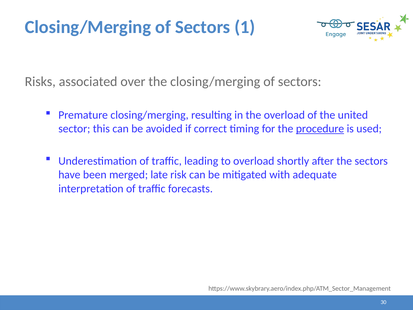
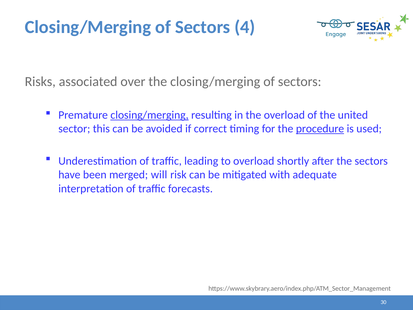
1: 1 -> 4
closing/merging at (150, 115) underline: none -> present
late: late -> will
